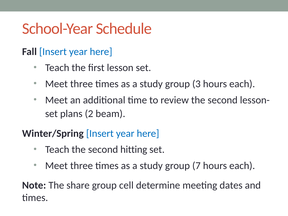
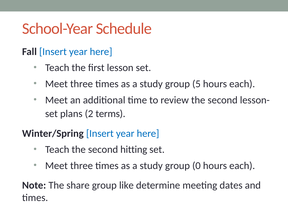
3: 3 -> 5
beam: beam -> terms
7: 7 -> 0
cell: cell -> like
